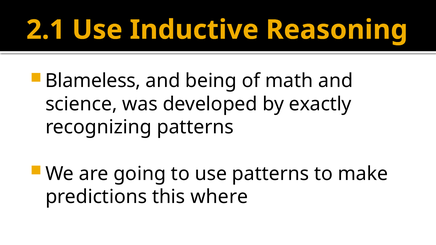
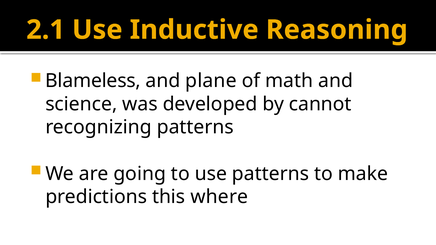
being: being -> plane
exactly: exactly -> cannot
